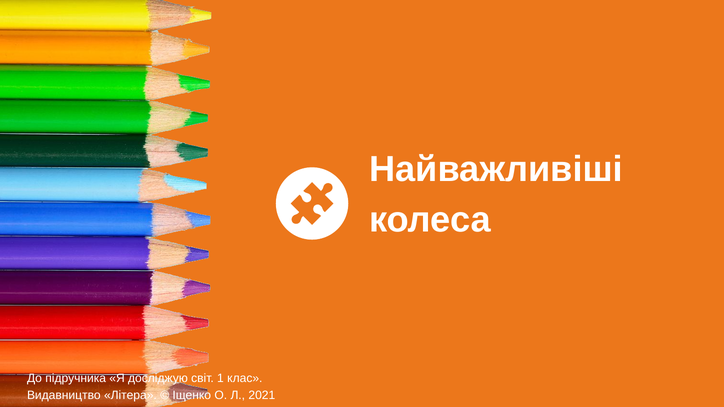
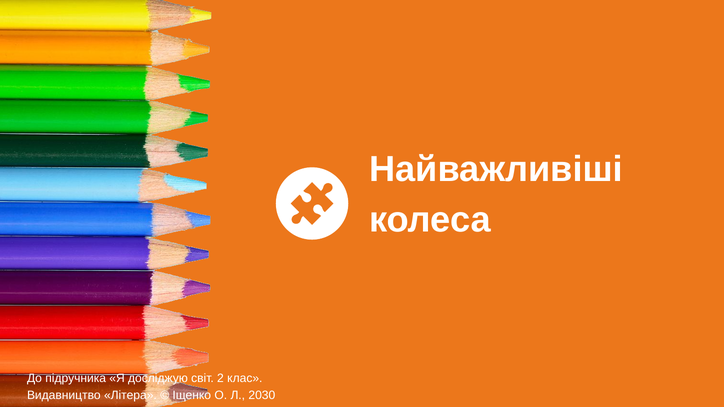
1: 1 -> 2
2021: 2021 -> 2030
